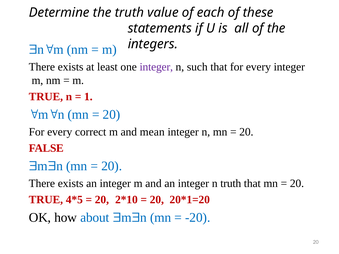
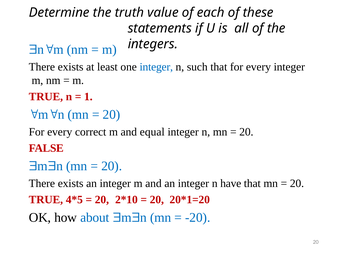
integer at (156, 67) colour: purple -> blue
mean: mean -> equal
n truth: truth -> have
